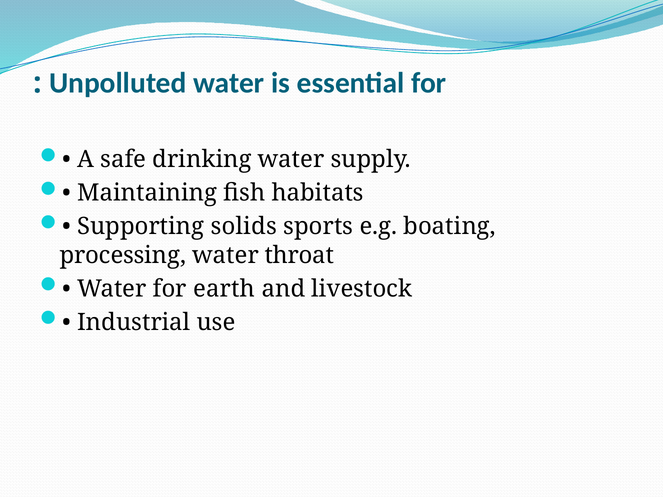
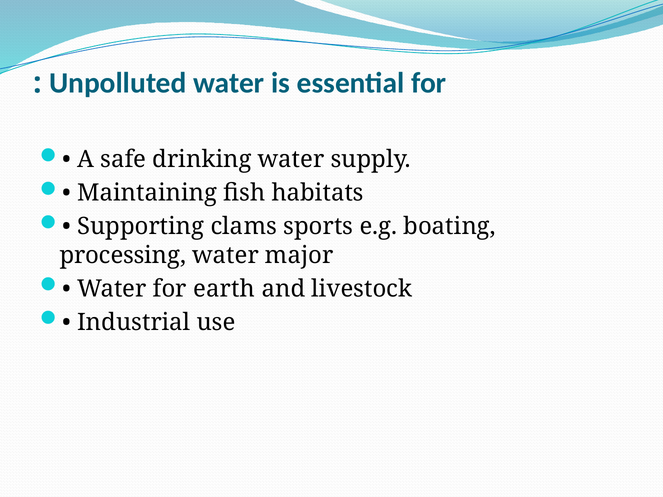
solids: solids -> clams
throat: throat -> major
